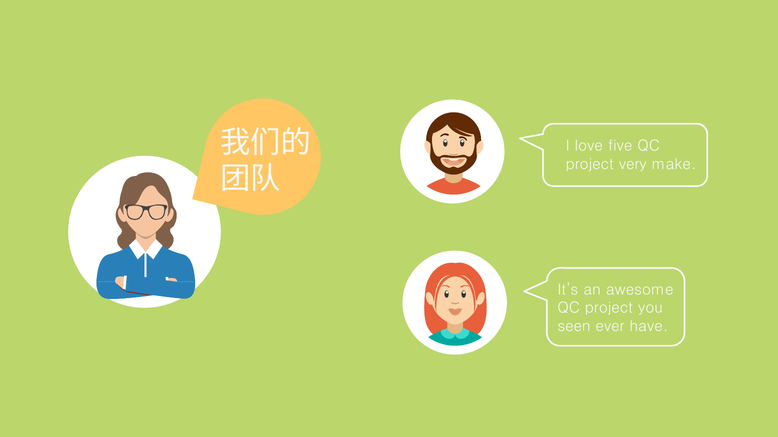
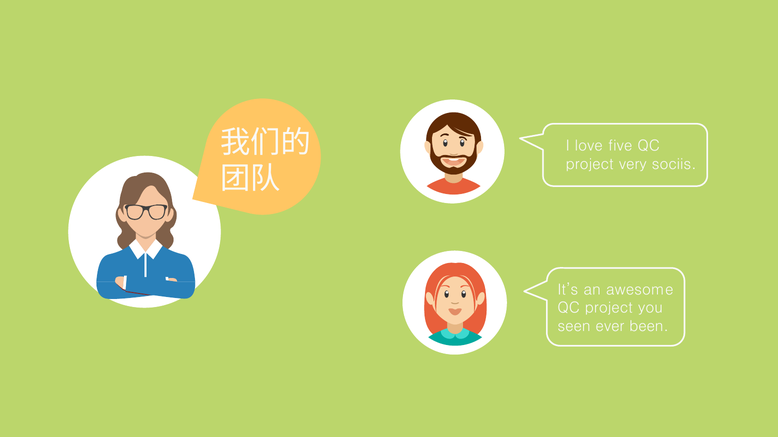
make: make -> sociis
have: have -> been
